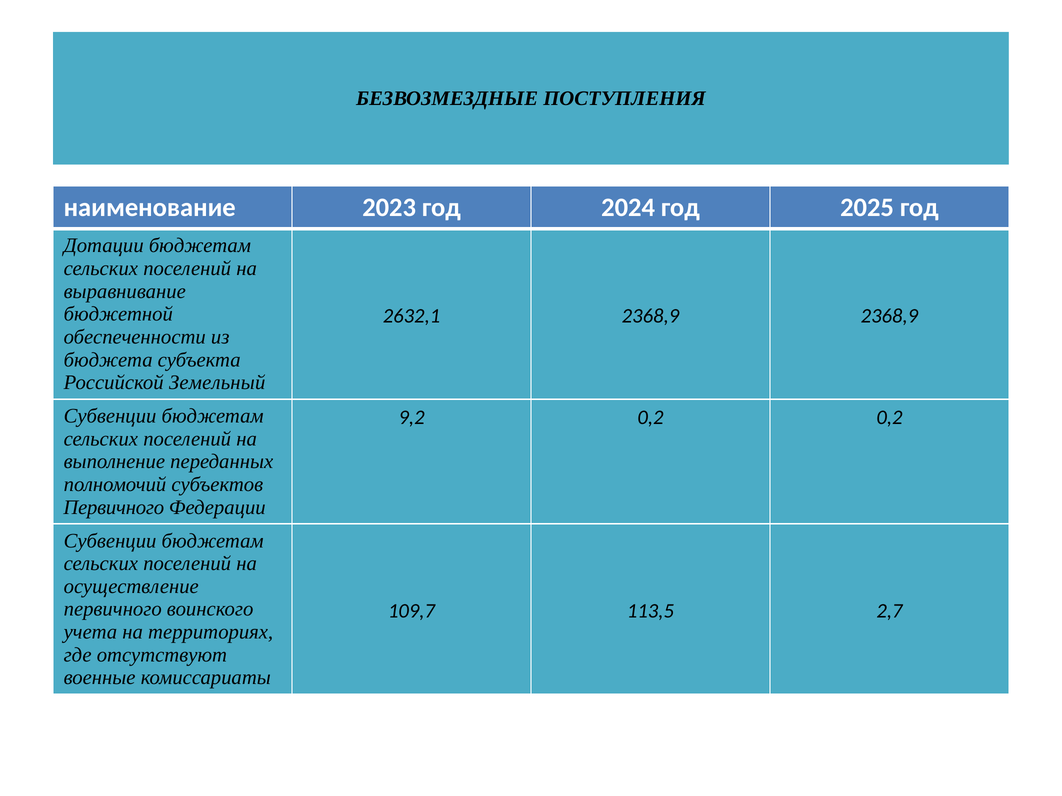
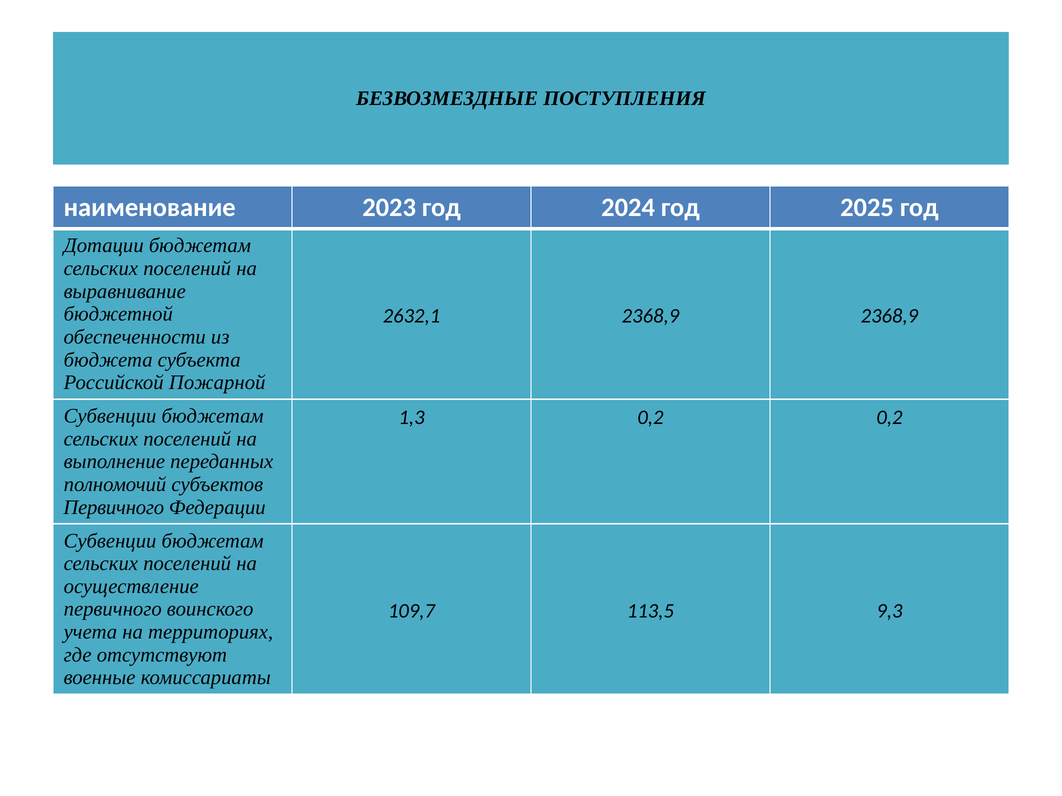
Земельный: Земельный -> Пожарной
9,2: 9,2 -> 1,3
2,7: 2,7 -> 9,3
